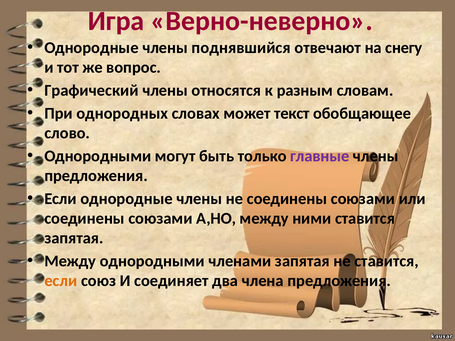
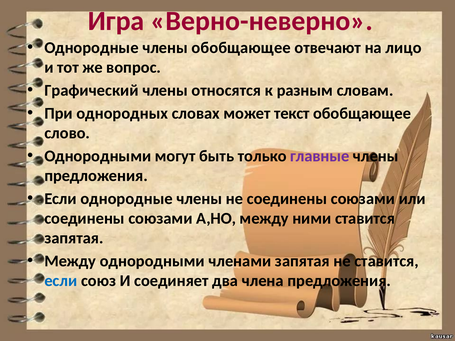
члены поднявшийся: поднявшийся -> обобщающее
снегу: снегу -> лицо
если at (61, 281) colour: orange -> blue
